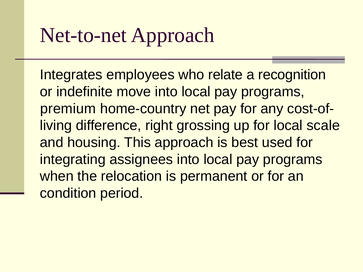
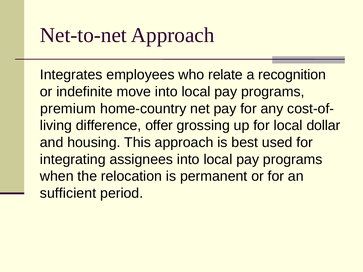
right: right -> offer
scale: scale -> dollar
condition: condition -> sufficient
